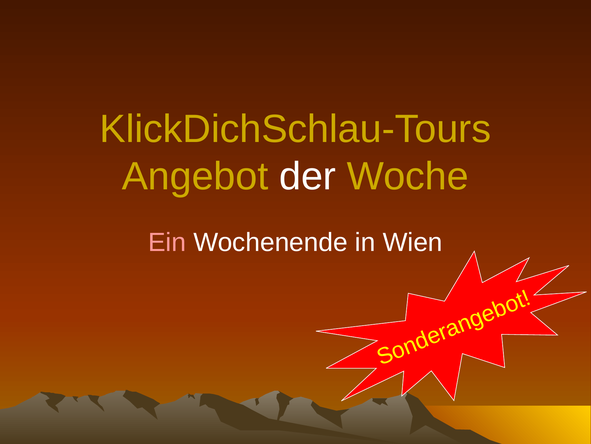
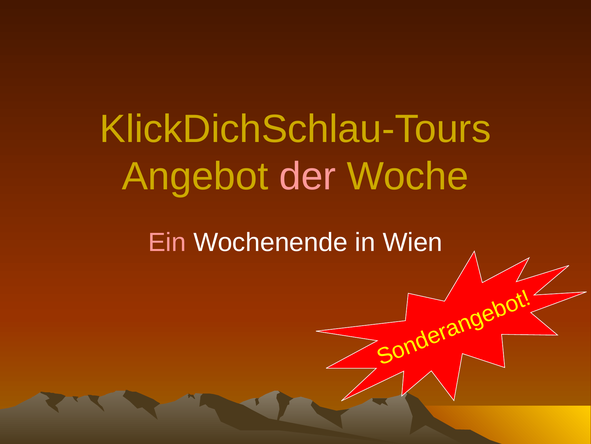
der colour: white -> pink
